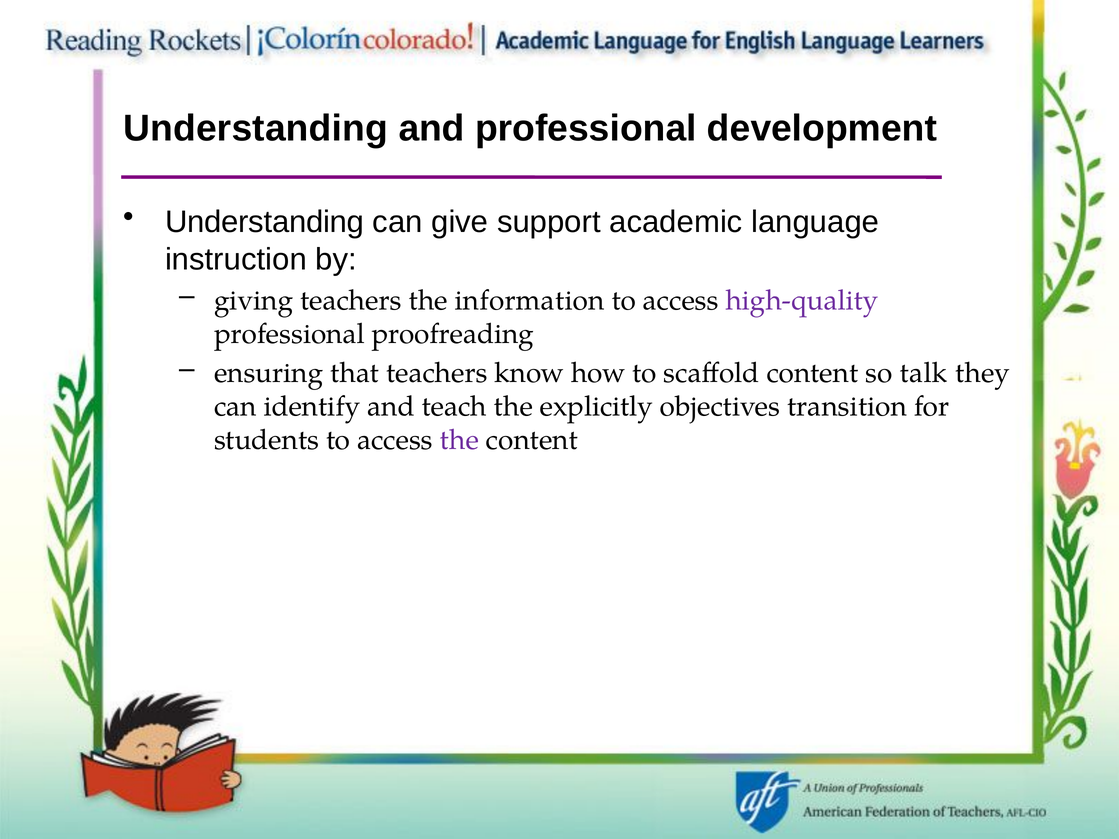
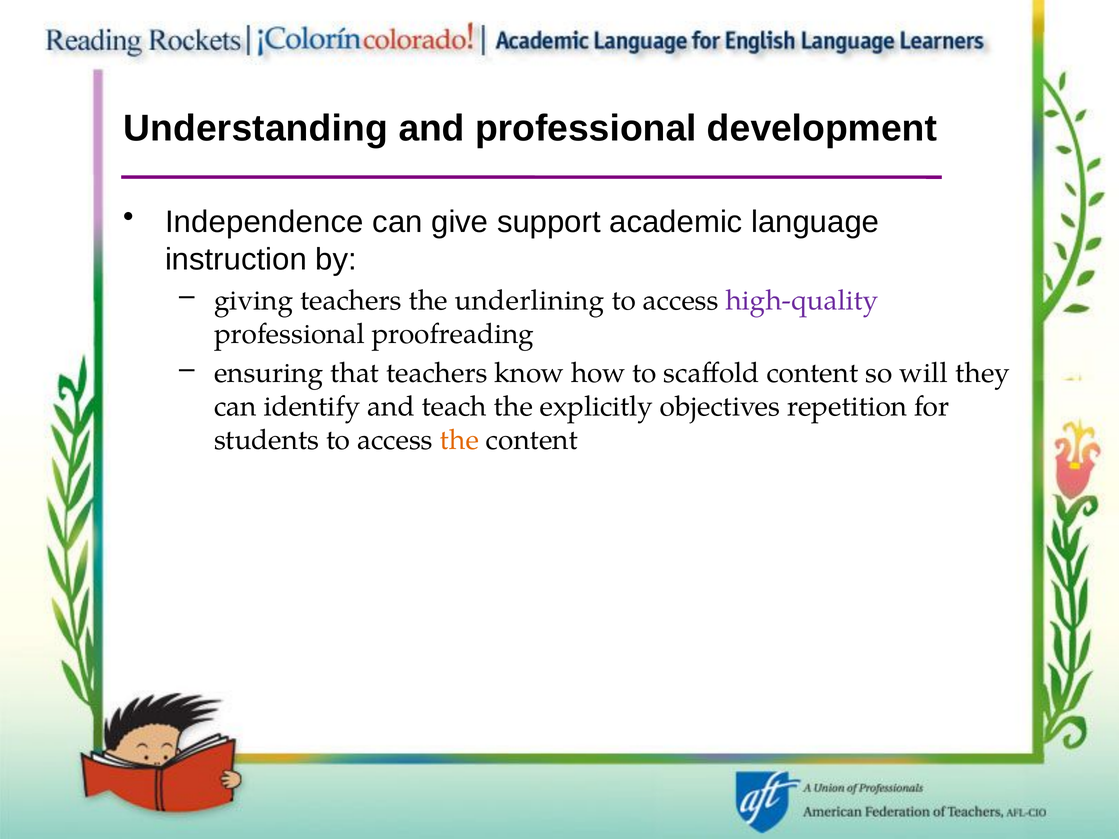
Understanding at (265, 222): Understanding -> Independence
information: information -> underlining
talk: talk -> will
transition: transition -> repetition
the at (459, 440) colour: purple -> orange
